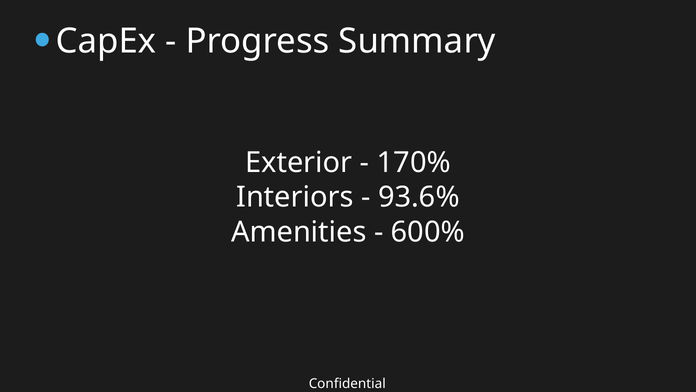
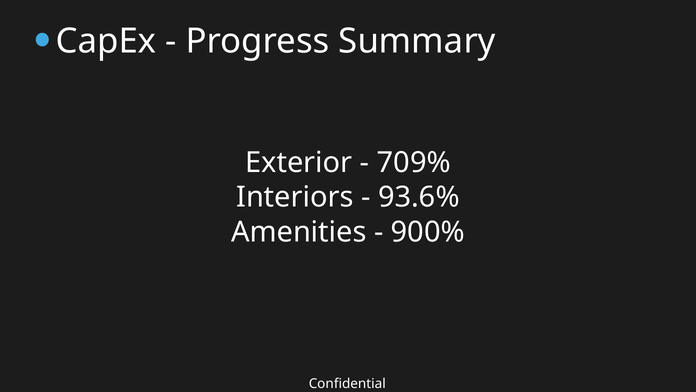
170%: 170% -> 709%
600%: 600% -> 900%
